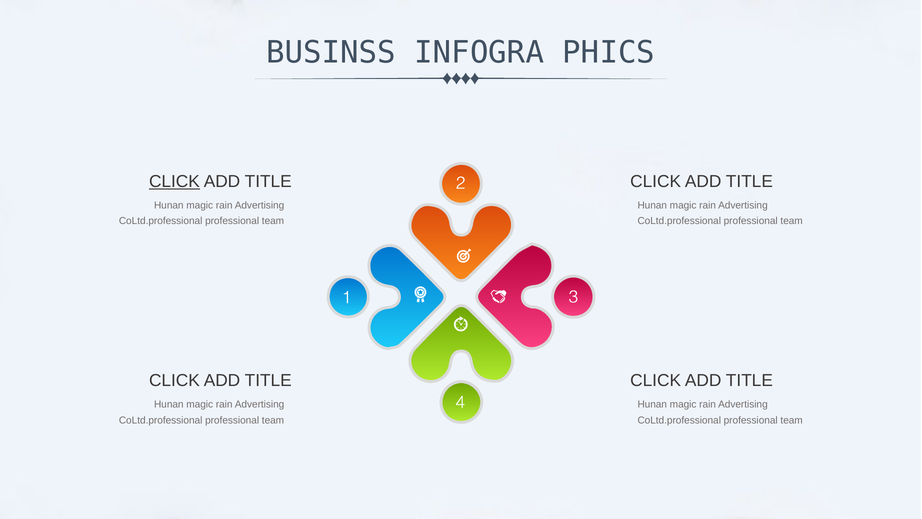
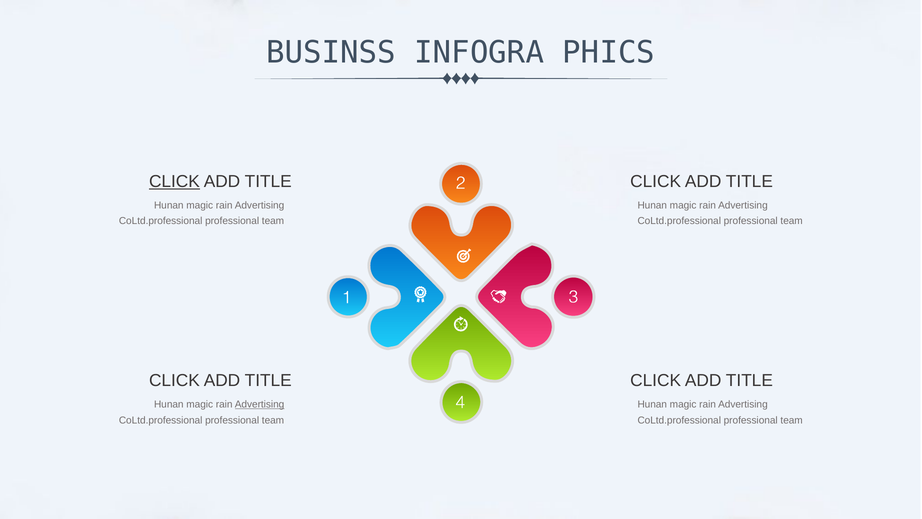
Advertising at (260, 404) underline: none -> present
